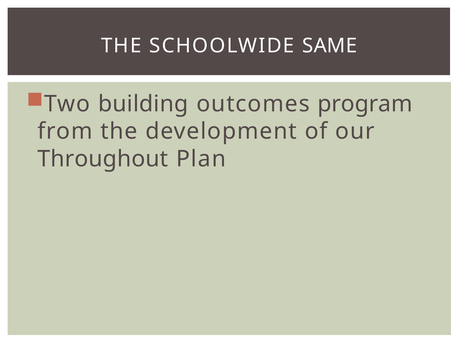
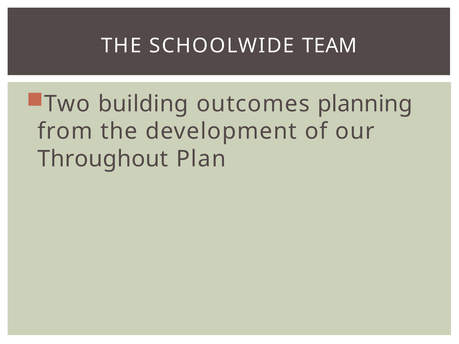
SAME: SAME -> TEAM
program: program -> planning
